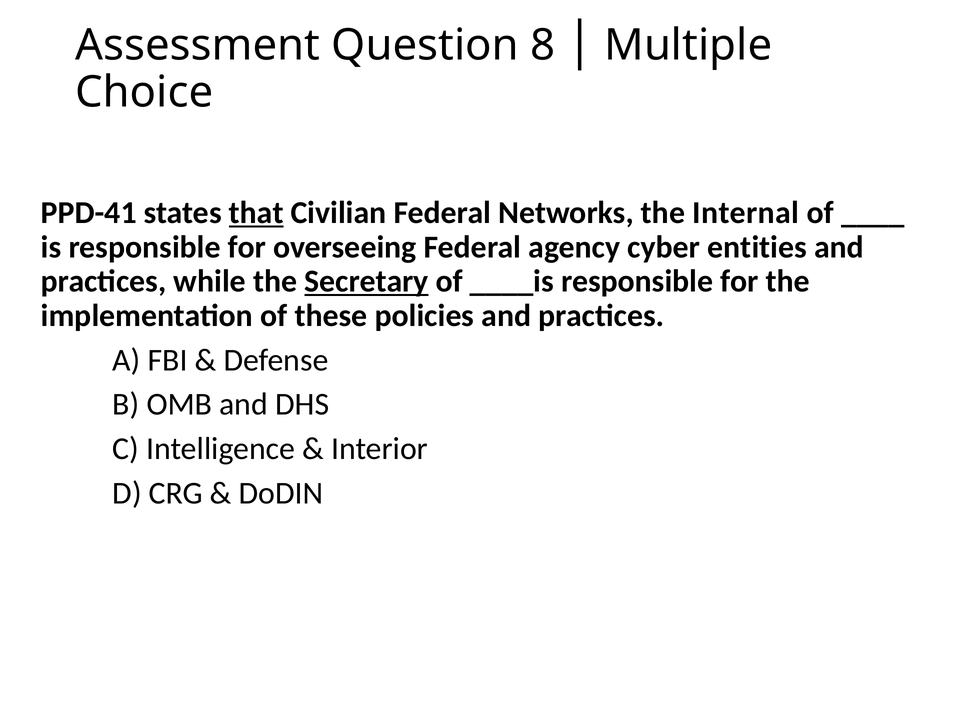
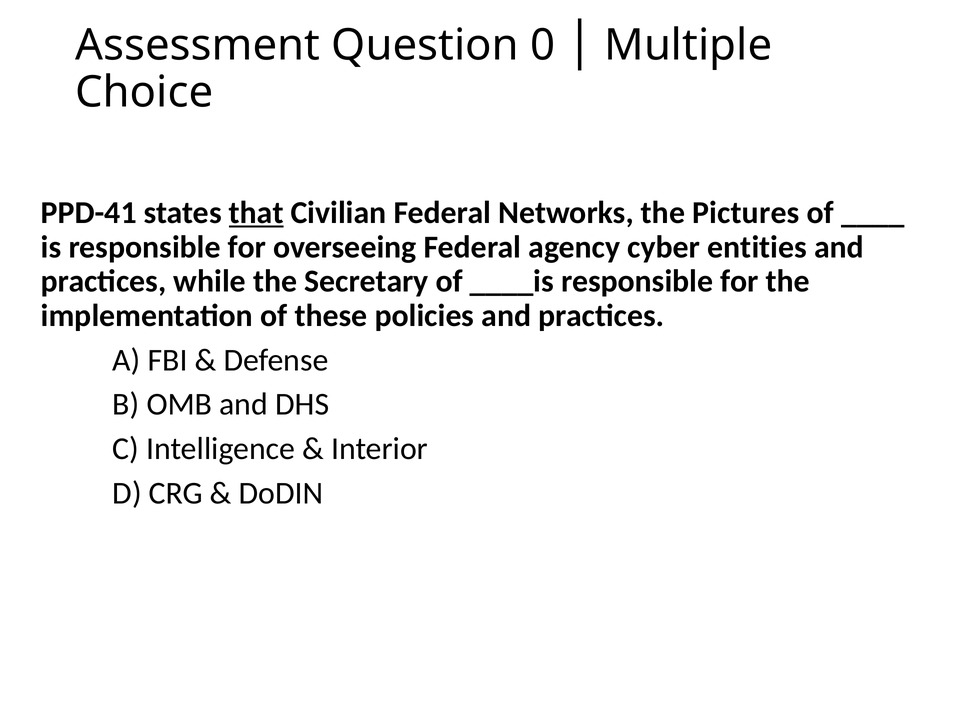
8: 8 -> 0
Internal: Internal -> Pictures
Secretary underline: present -> none
